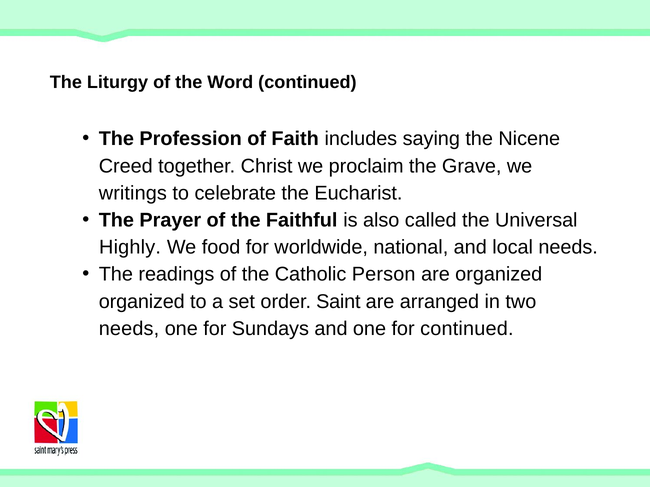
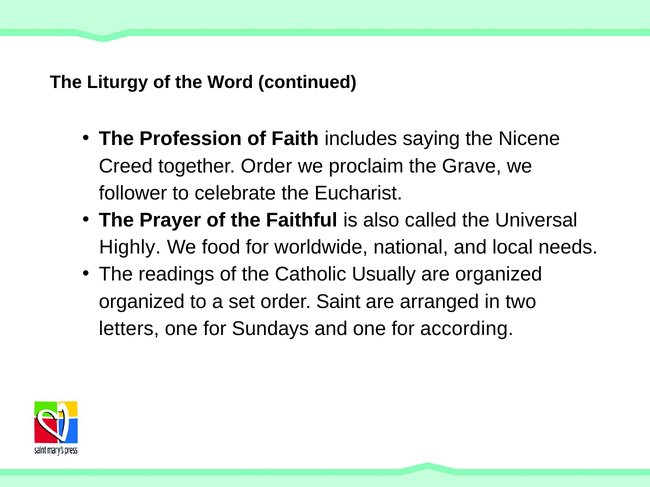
together Christ: Christ -> Order
writings: writings -> follower
Person: Person -> Usually
needs at (129, 329): needs -> letters
for continued: continued -> according
